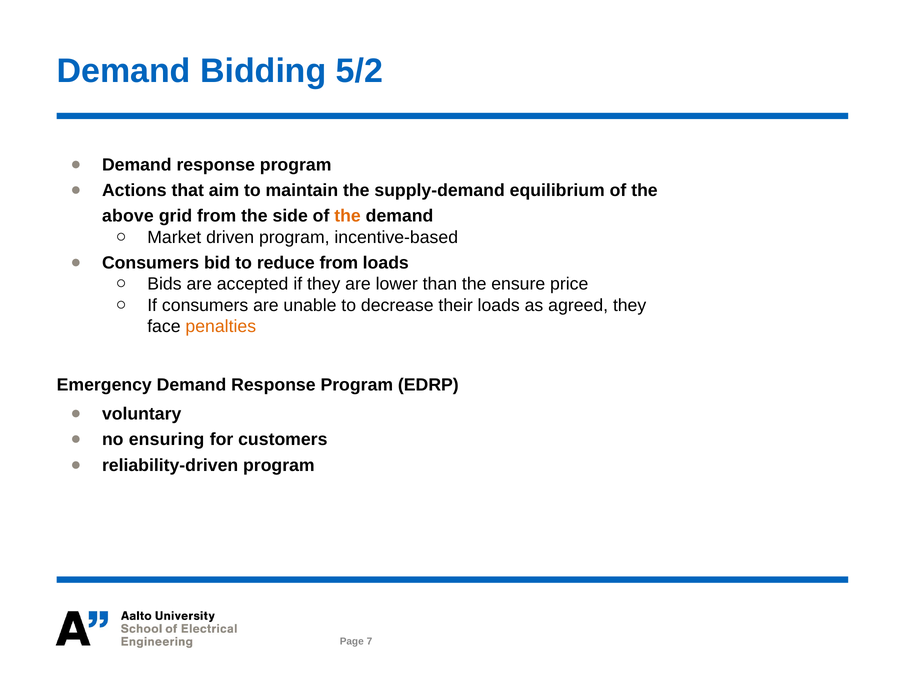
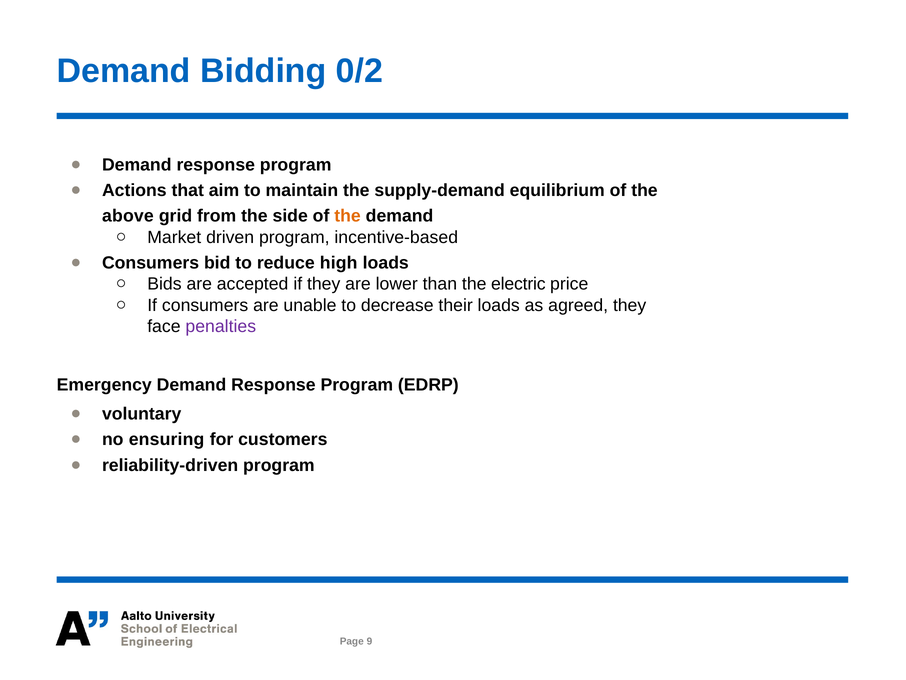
5/2: 5/2 -> 0/2
reduce from: from -> high
ensure: ensure -> electric
penalties colour: orange -> purple
7: 7 -> 9
